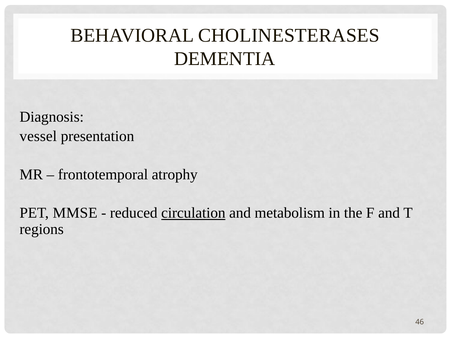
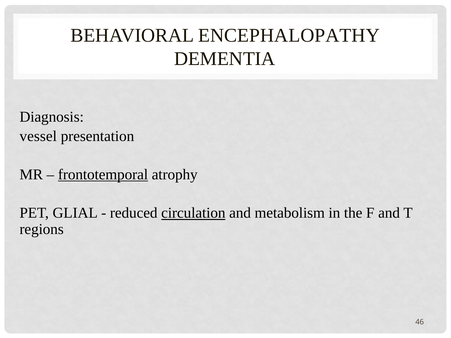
CHOLINESTERASES: CHOLINESTERASES -> ENCEPHALOPATHY
frontotemporal underline: none -> present
MMSE: MMSE -> GLIAL
